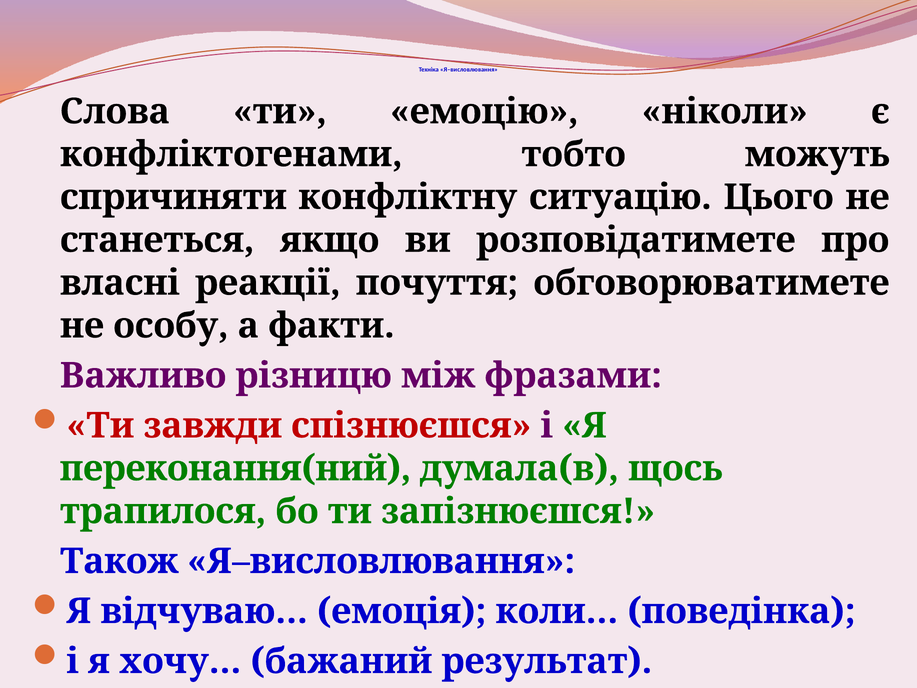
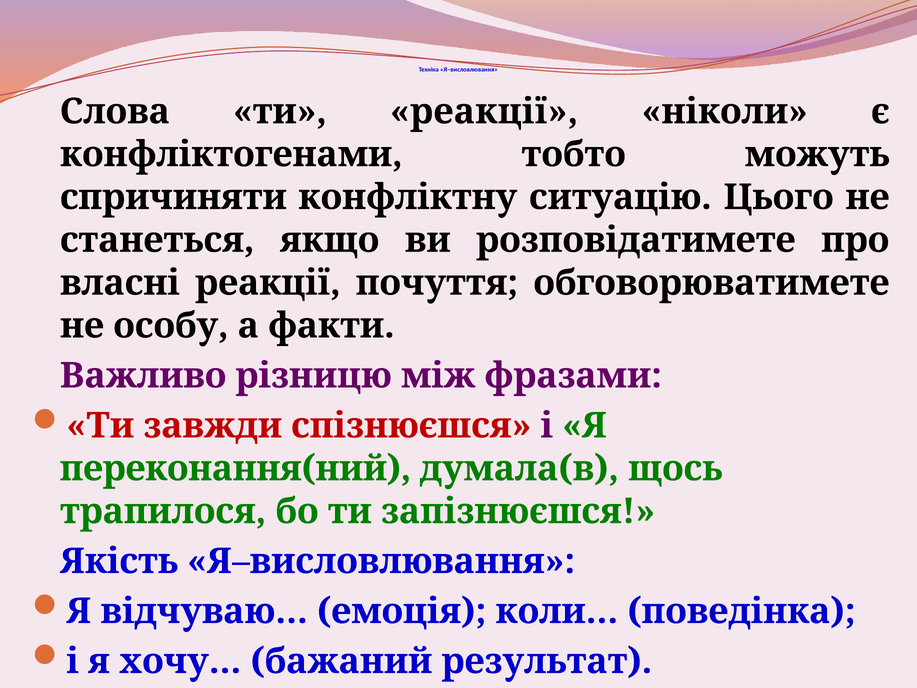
ти емоцію: емоцію -> реакції
Також: Також -> Якість
